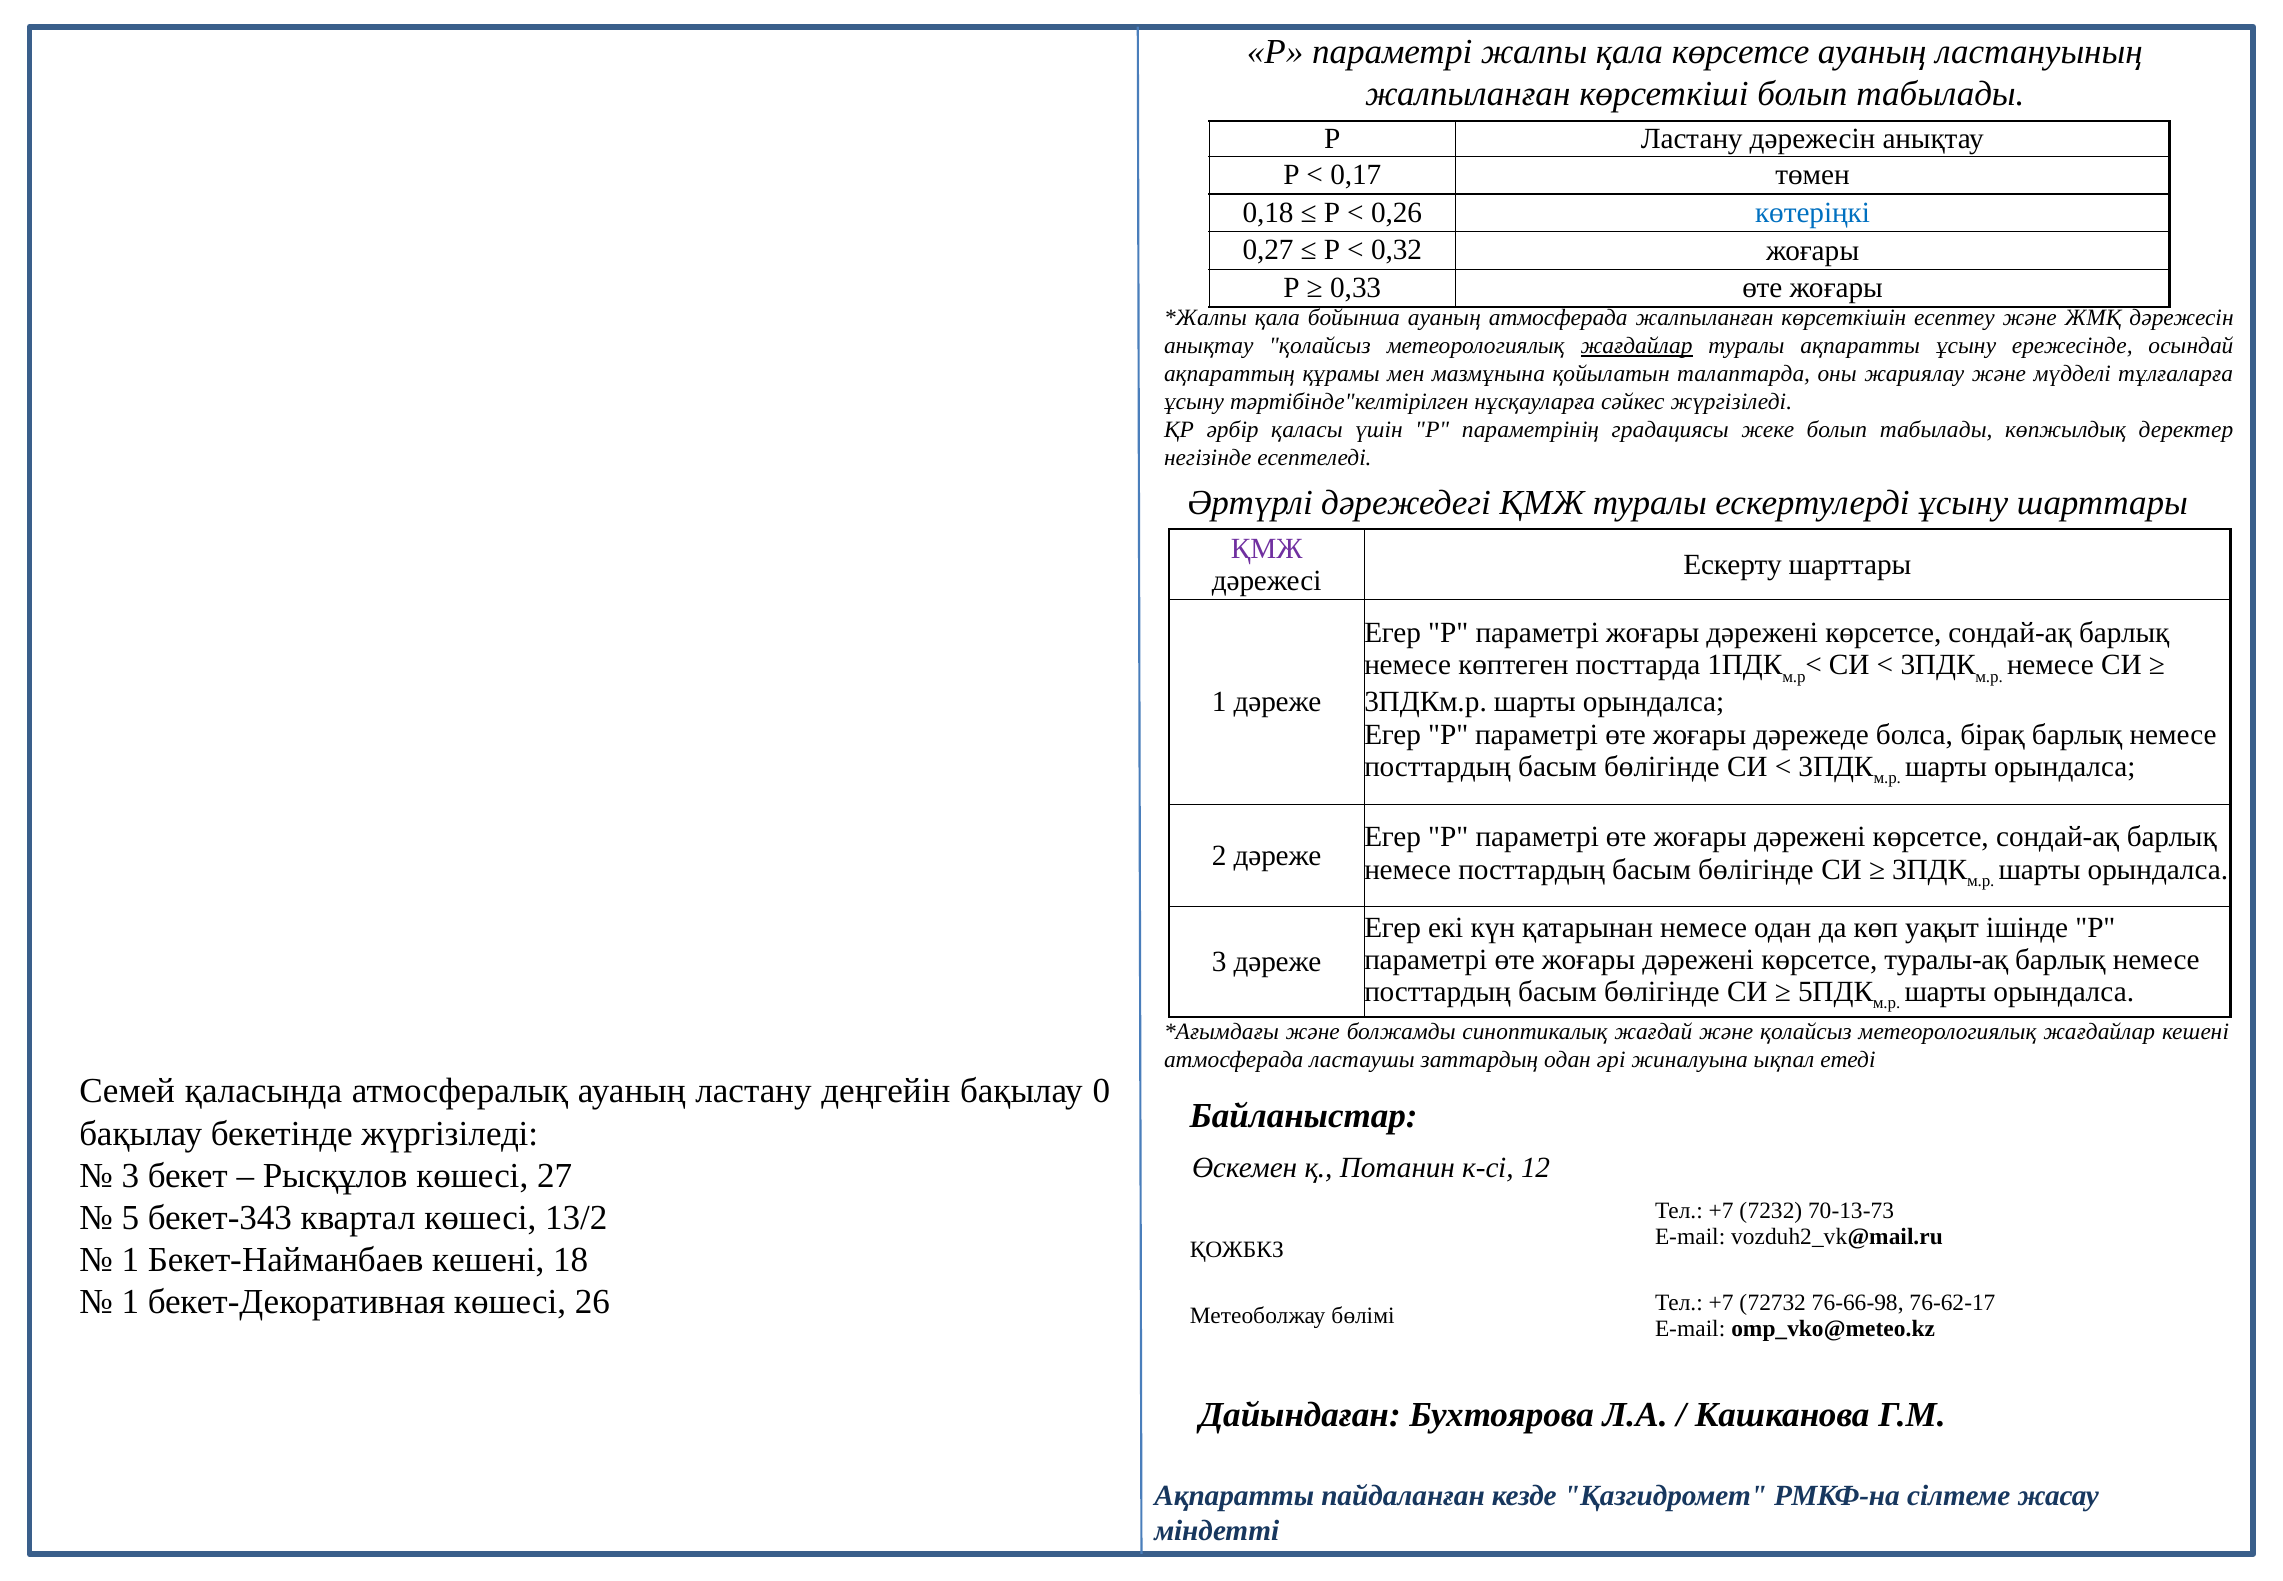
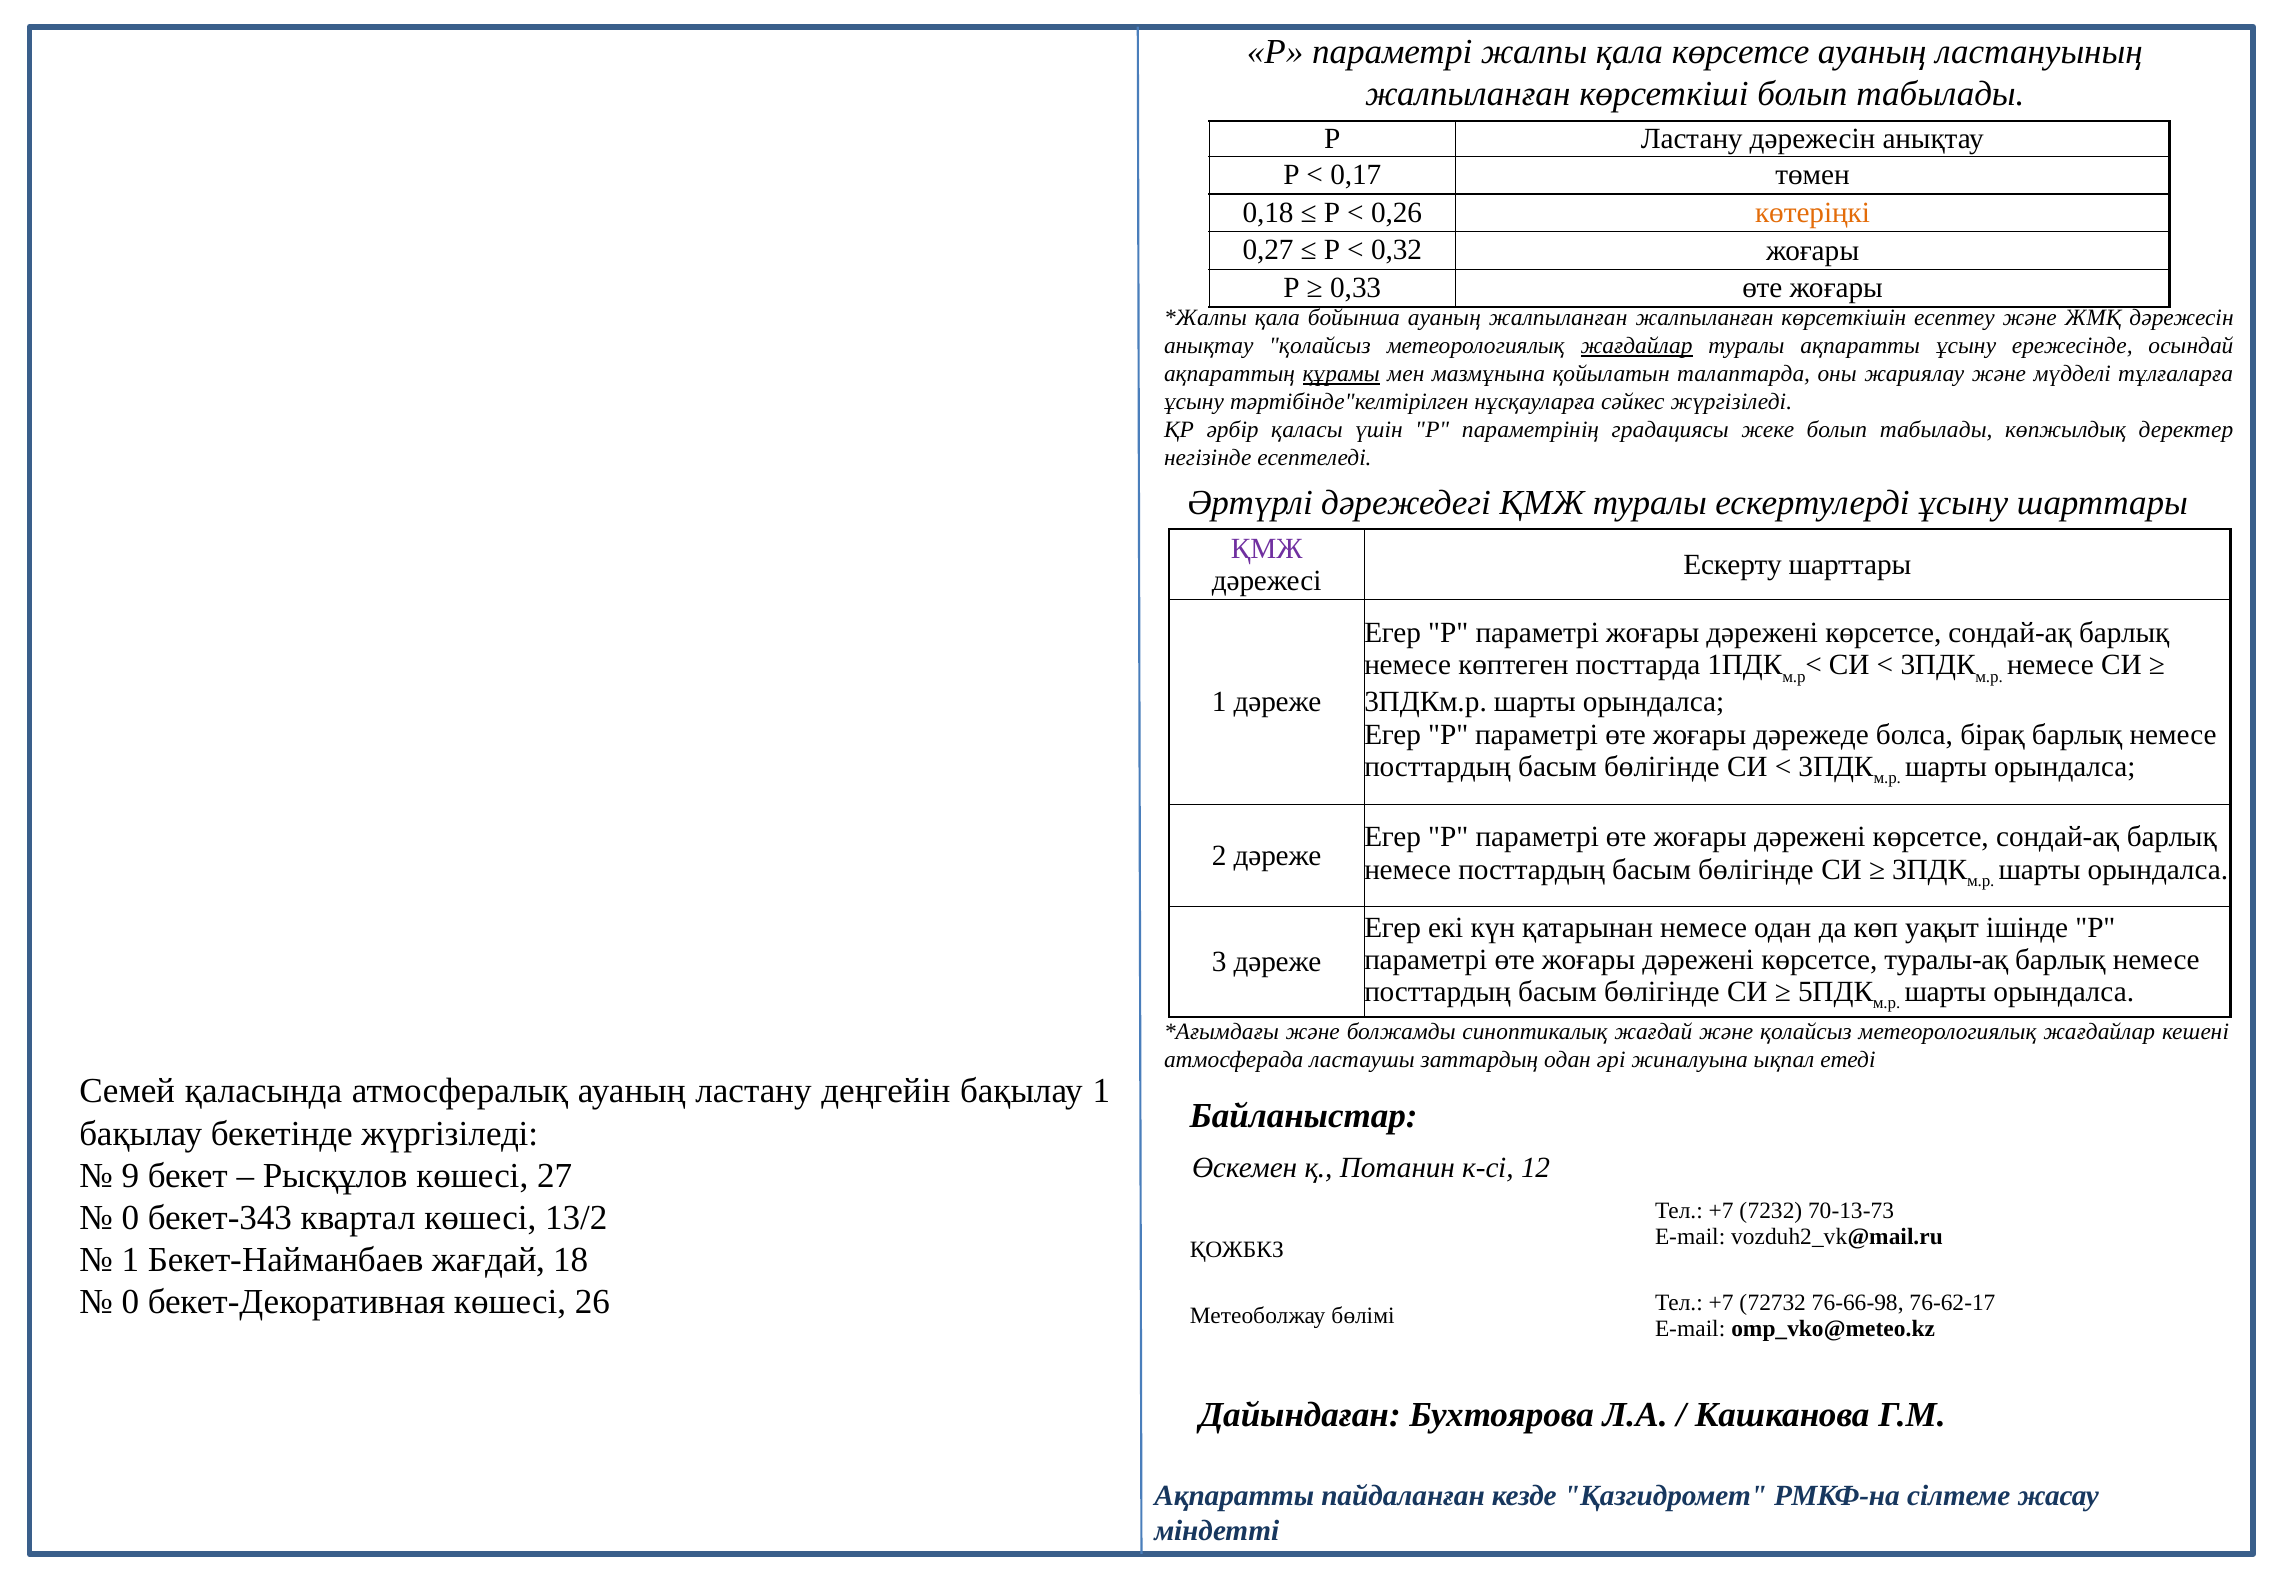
көтеріңкі colour: blue -> orange
ауаның атмосферада: атмосферада -> жалпыланған
құрамы underline: none -> present
бақылау 0: 0 -> 1
3 at (130, 1175): 3 -> 9
5 at (130, 1217): 5 -> 0
Бекет-Найманбаев кешені: кешені -> жағдай
1 at (130, 1302): 1 -> 0
